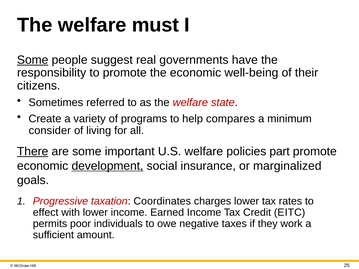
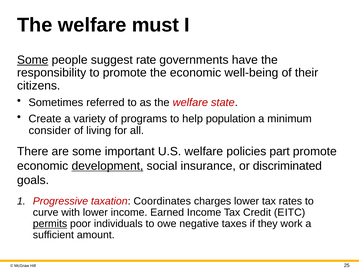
real: real -> rate
compares: compares -> population
There underline: present -> none
marginalized: marginalized -> discriminated
effect: effect -> curve
permits underline: none -> present
